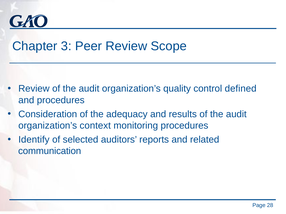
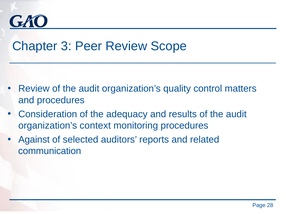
defined: defined -> matters
Identify: Identify -> Against
